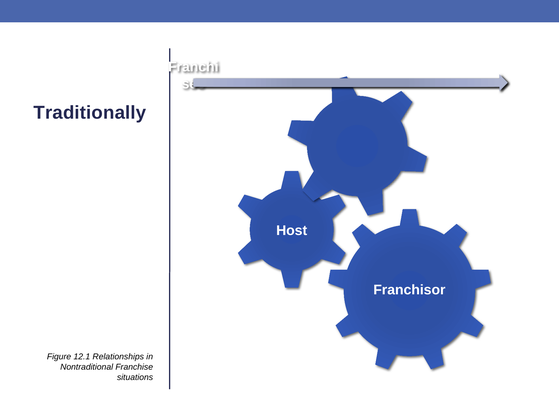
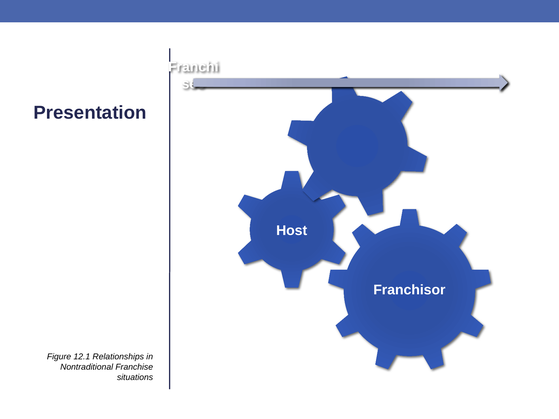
Traditionally: Traditionally -> Presentation
